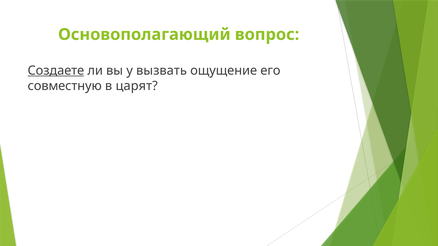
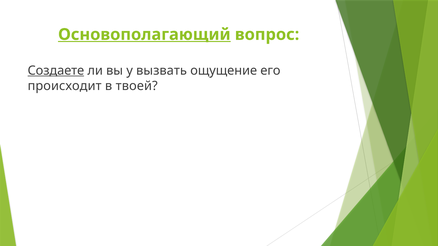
Основополагающий underline: none -> present
совместную: совместную -> происходит
царят: царят -> твоей
